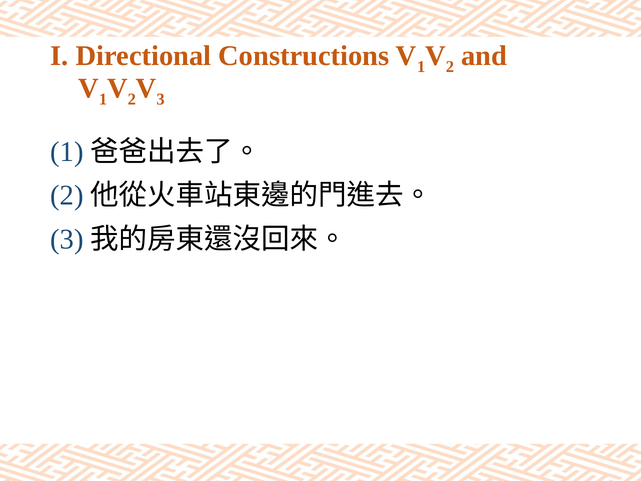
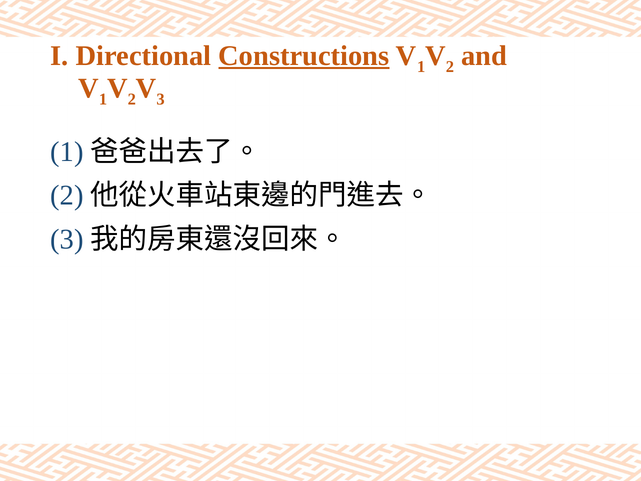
Constructions underline: none -> present
